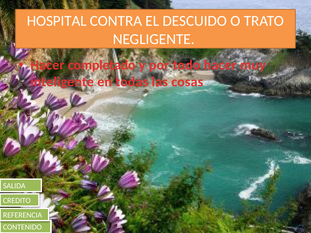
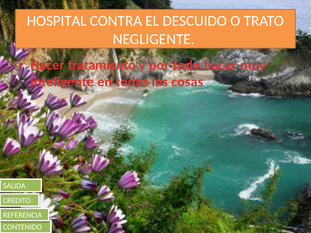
completado: completado -> tratamiento
